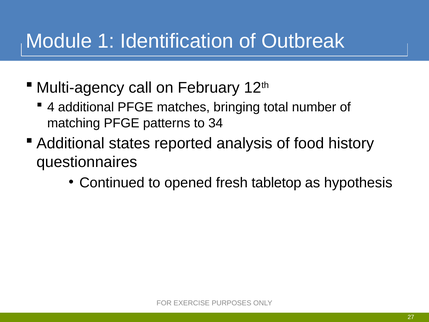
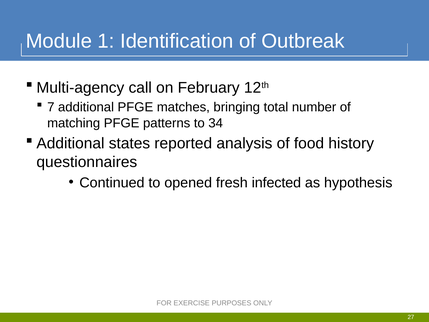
4: 4 -> 7
tabletop: tabletop -> infected
